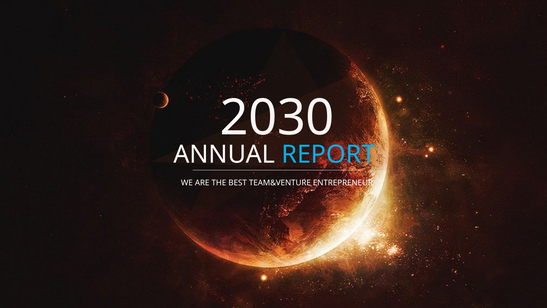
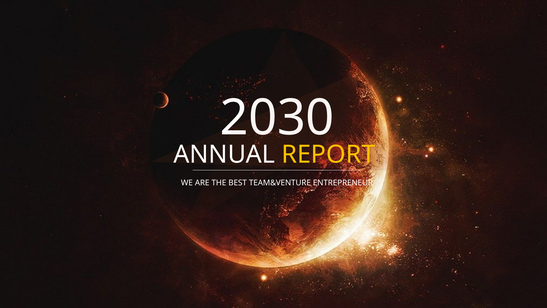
REPORT colour: light blue -> yellow
